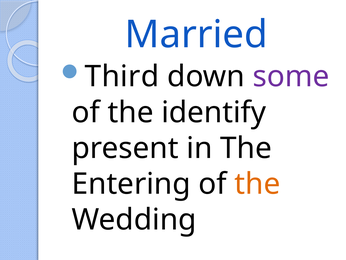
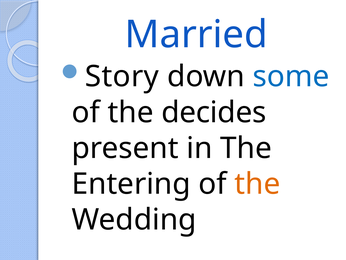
Third: Third -> Story
some colour: purple -> blue
identify: identify -> decides
